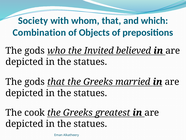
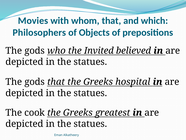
Society: Society -> Movies
Combination: Combination -> Philosophers
married: married -> hospital
